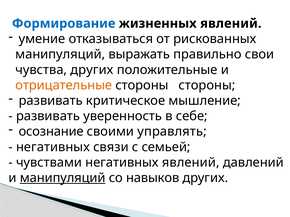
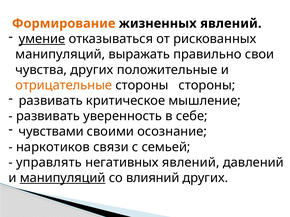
Формирование colour: blue -> orange
умение underline: none -> present
осознание: осознание -> чувствами
управлять: управлять -> осознание
негативных at (53, 147): негативных -> наркотиков
чувствами: чувствами -> управлять
навыков: навыков -> влияний
